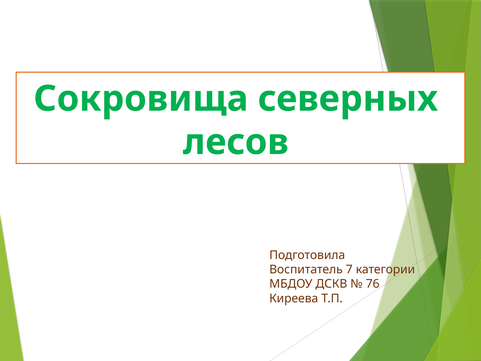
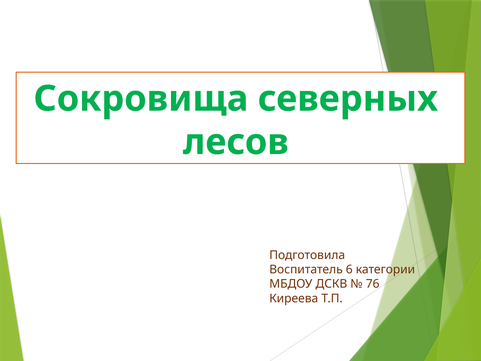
7: 7 -> 6
